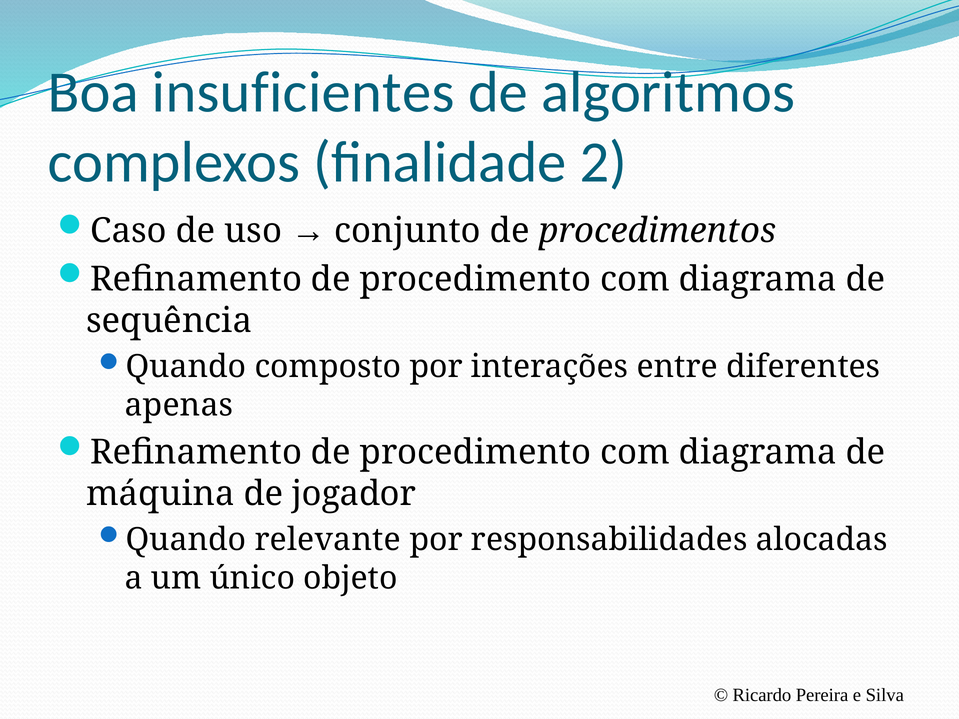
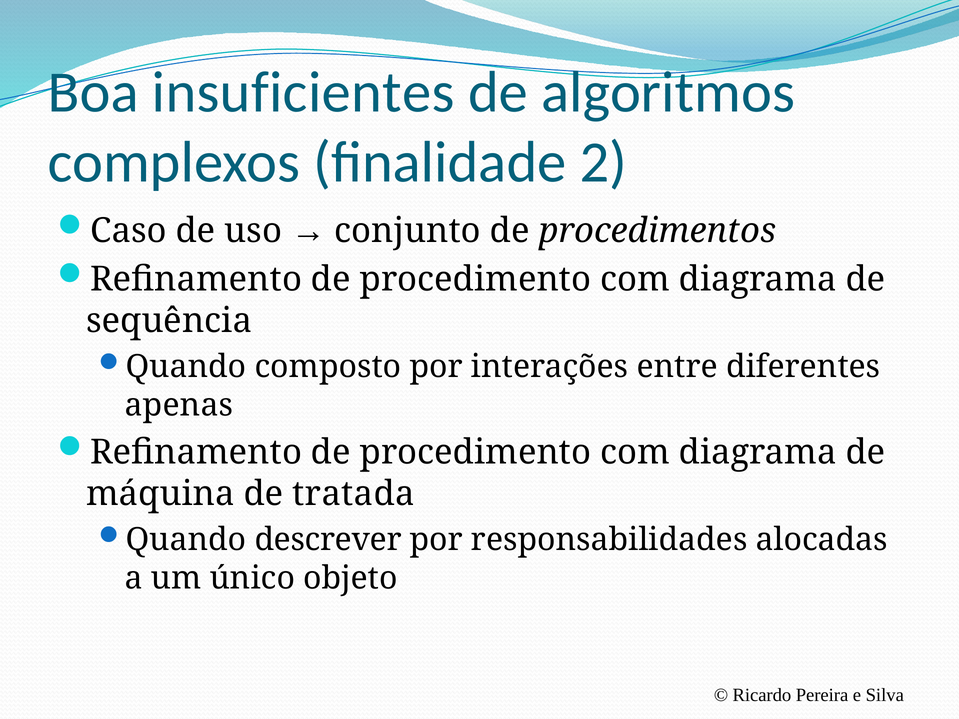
jogador: jogador -> tratada
relevante: relevante -> descrever
